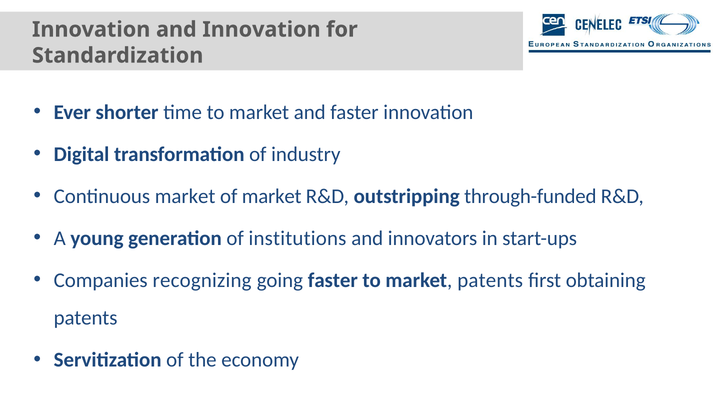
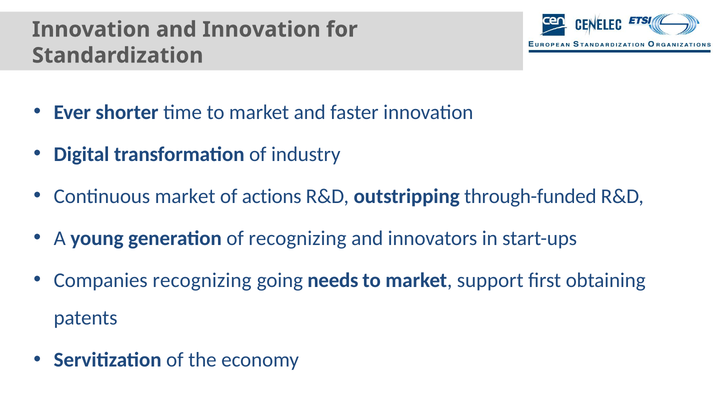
of market: market -> actions
of institutions: institutions -> recognizing
going faster: faster -> needs
market patents: patents -> support
